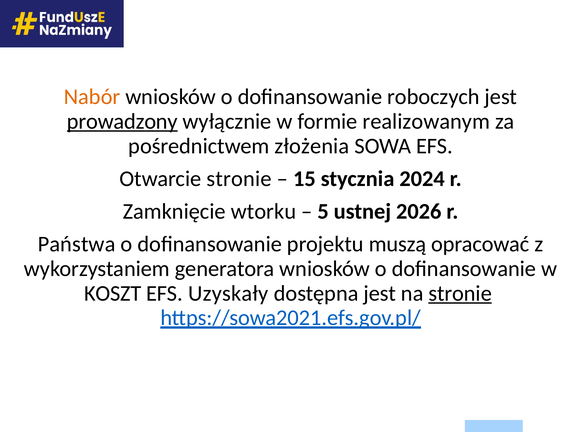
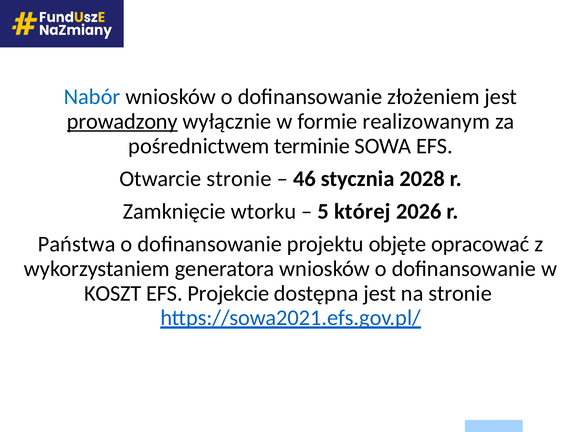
Nabór colour: orange -> blue
roboczych: roboczych -> złożeniem
złożenia: złożenia -> terminie
15: 15 -> 46
2024: 2024 -> 2028
ustnej: ustnej -> której
muszą: muszą -> objęte
Uzyskały: Uzyskały -> Projekcie
stronie at (460, 293) underline: present -> none
